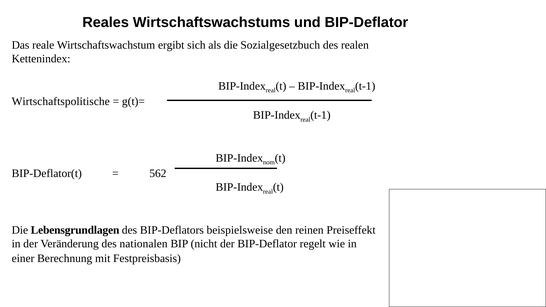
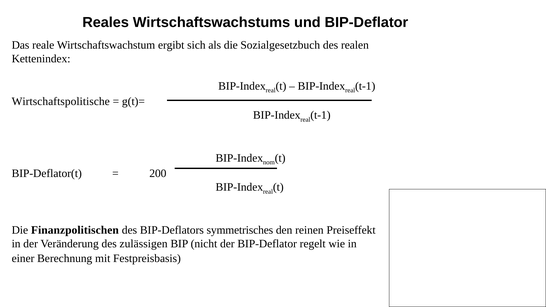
562: 562 -> 200
Lebensgrundlagen: Lebensgrundlagen -> Finanzpolitischen
beispielsweise: beispielsweise -> symmetrisches
nationalen: nationalen -> zulässigen
